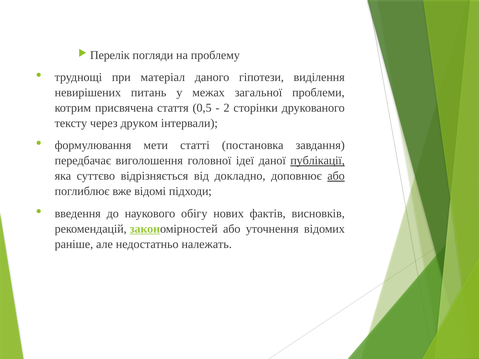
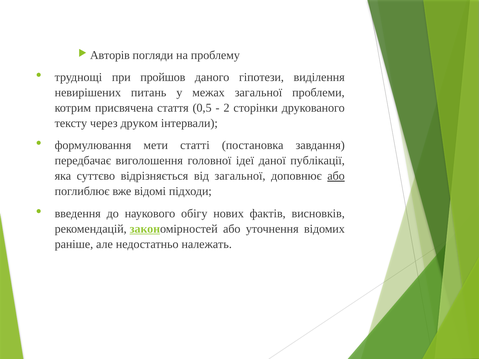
Перелік: Перелік -> Авторів
матеріал: матеріал -> пройшов
публікації underline: present -> none
від докладно: докладно -> загальної
